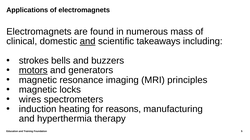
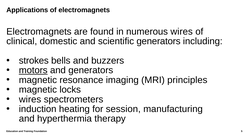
numerous mass: mass -> wires
and at (88, 41) underline: present -> none
scientific takeaways: takeaways -> generators
reasons: reasons -> session
